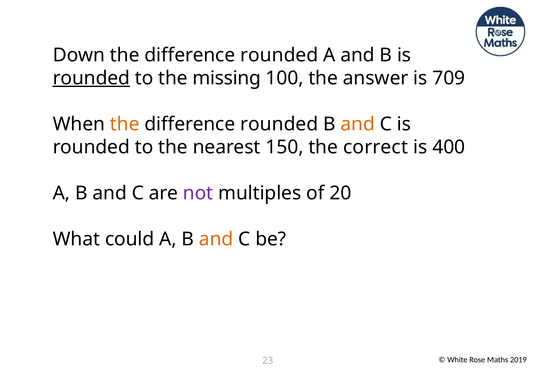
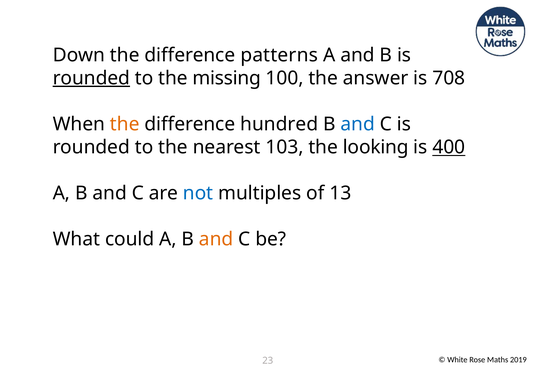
rounded at (279, 55): rounded -> patterns
709: 709 -> 708
rounded at (279, 124): rounded -> hundred
and at (358, 124) colour: orange -> blue
150: 150 -> 103
correct: correct -> looking
400 underline: none -> present
not colour: purple -> blue
20: 20 -> 13
